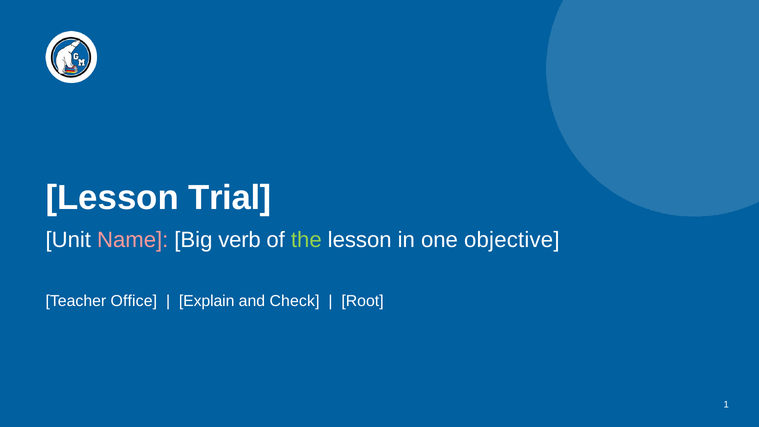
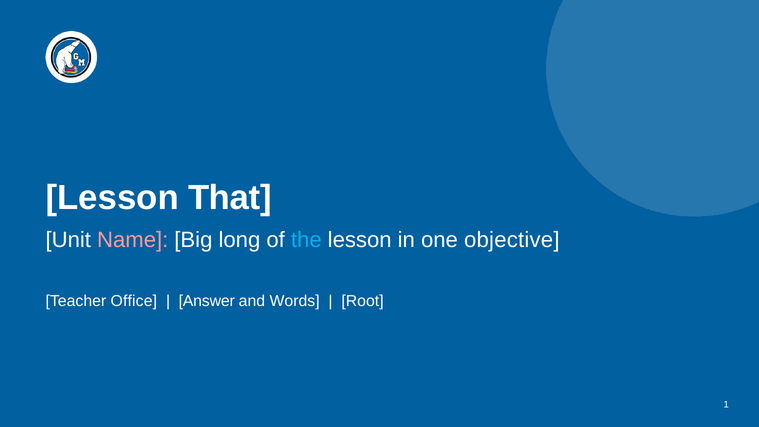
Trial: Trial -> That
verb: verb -> long
the colour: light green -> light blue
Explain: Explain -> Answer
Check: Check -> Words
